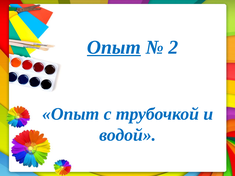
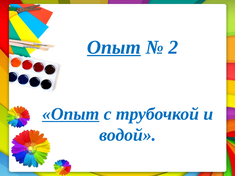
Опыт at (71, 114) underline: none -> present
